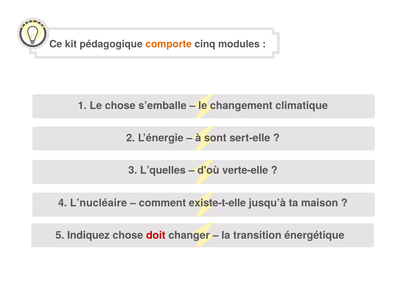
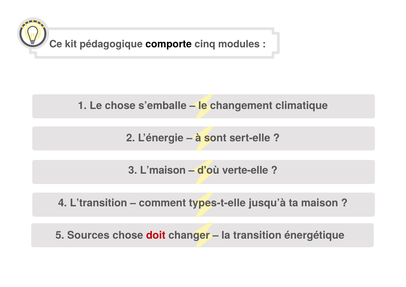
comporte colour: orange -> black
L’quelles: L’quelles -> L’maison
L’nucléaire: L’nucléaire -> L’transition
existe-t-elle: existe-t-elle -> types-t-elle
Indiquez: Indiquez -> Sources
